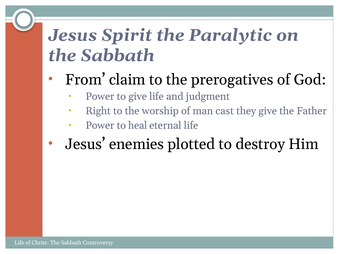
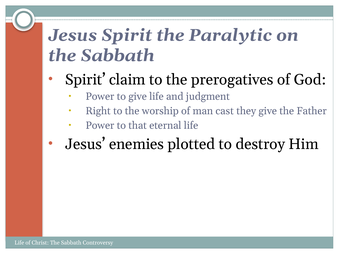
From at (85, 80): From -> Spirit
heal: heal -> that
